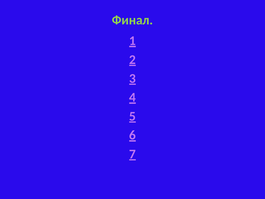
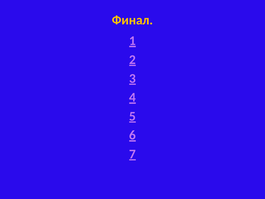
Финал colour: light green -> yellow
